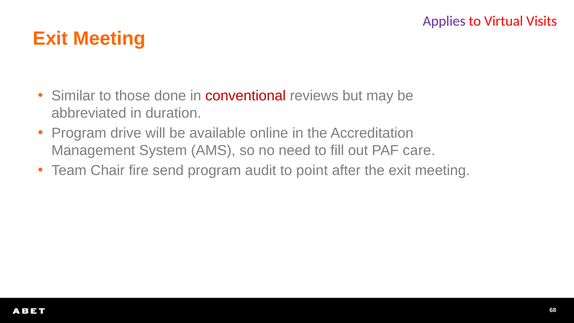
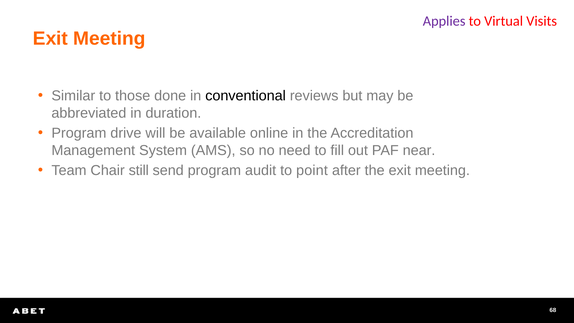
conventional colour: red -> black
care: care -> near
fire: fire -> still
